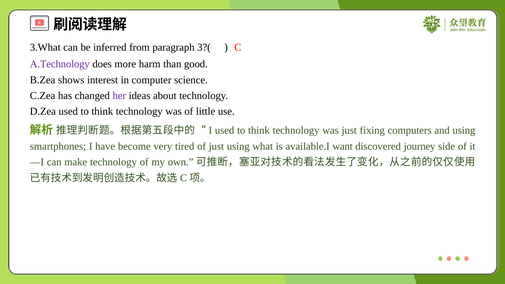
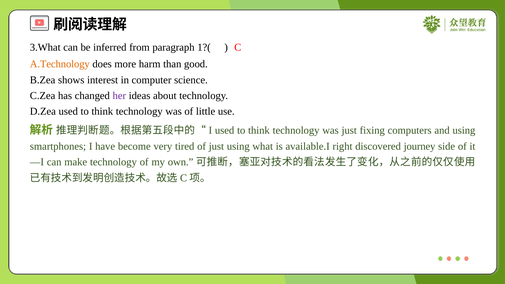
3?(: 3?( -> 1?(
A.Technology colour: purple -> orange
want: want -> right
